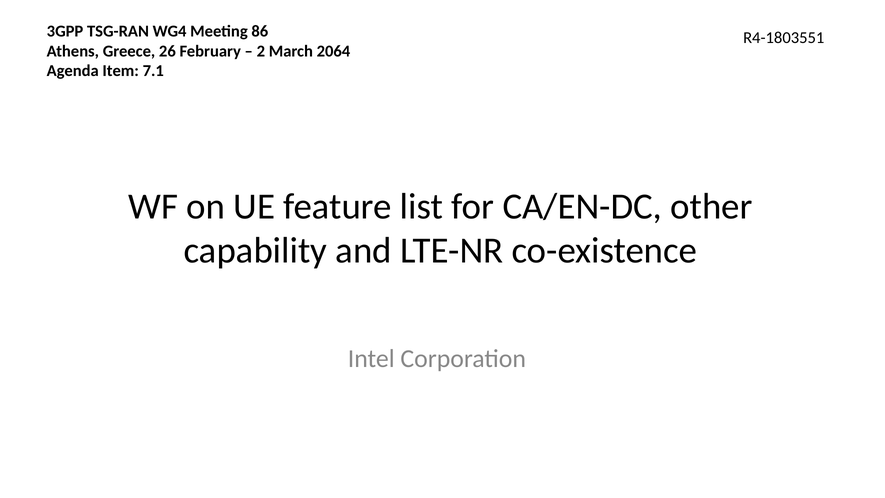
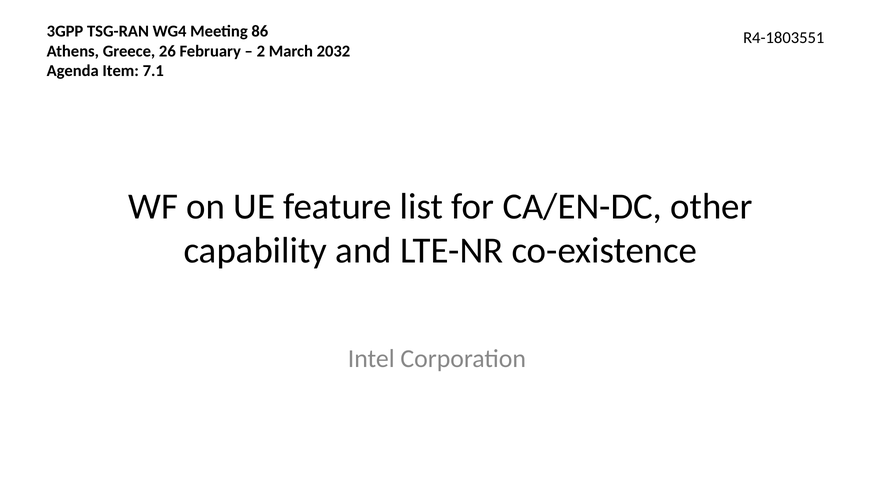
2064: 2064 -> 2032
